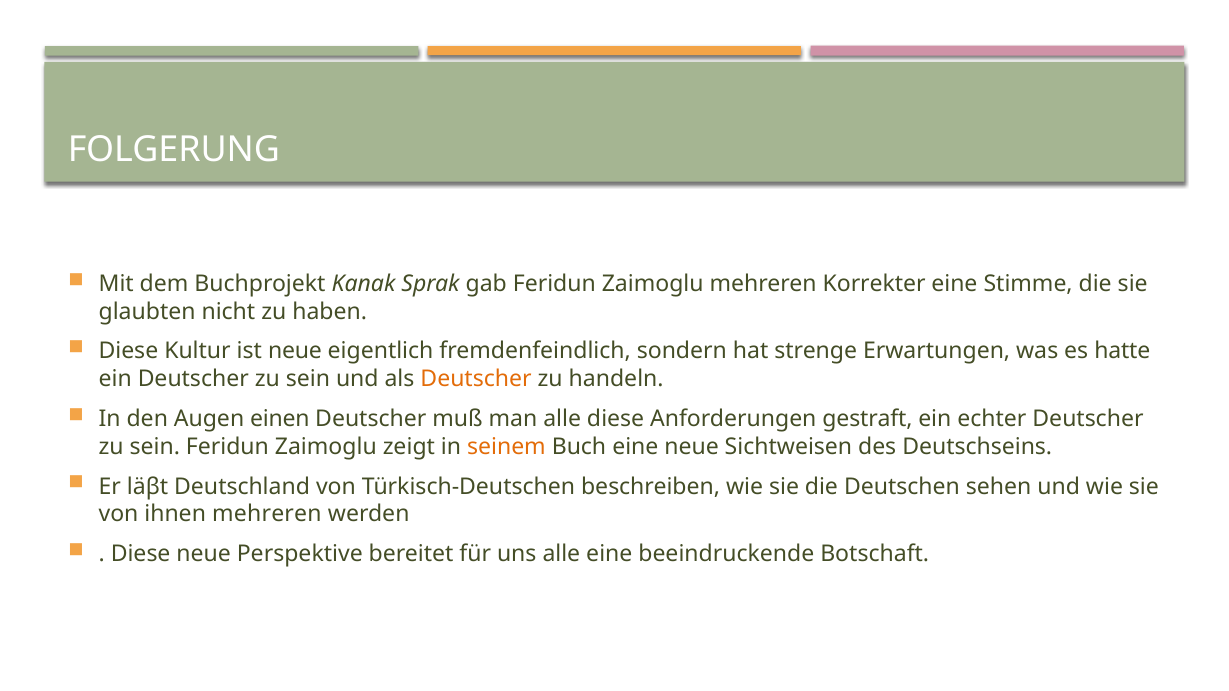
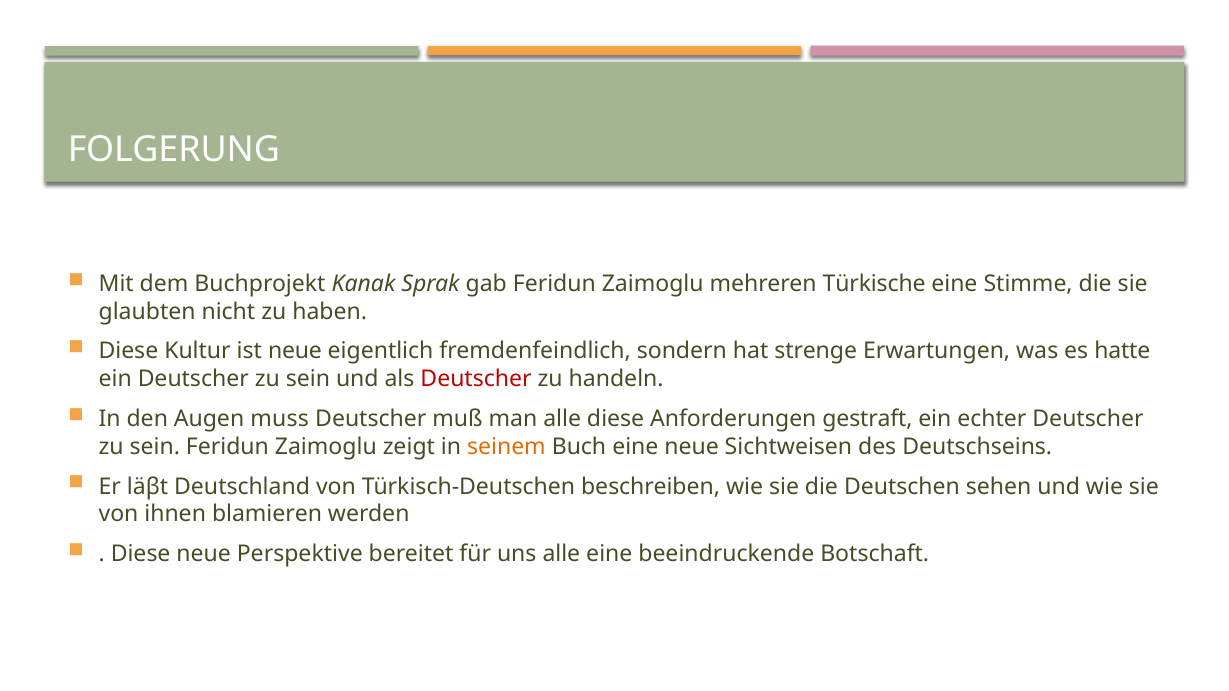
Korrekter: Korrekter -> Türkische
Deutscher at (476, 379) colour: orange -> red
Augen einen: einen -> muss
ihnen mehreren: mehreren -> blamieren
